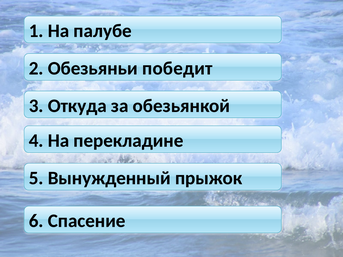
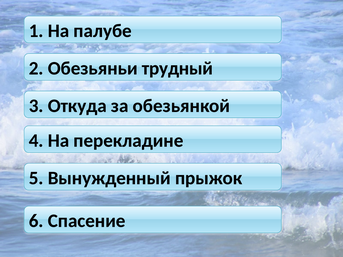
победит: победит -> трудный
